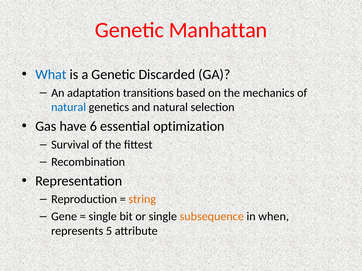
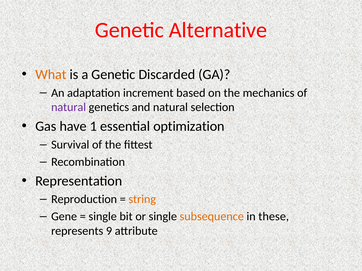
Manhattan: Manhattan -> Alternative
What colour: blue -> orange
transitions: transitions -> increment
natural at (69, 107) colour: blue -> purple
6: 6 -> 1
when: when -> these
5: 5 -> 9
